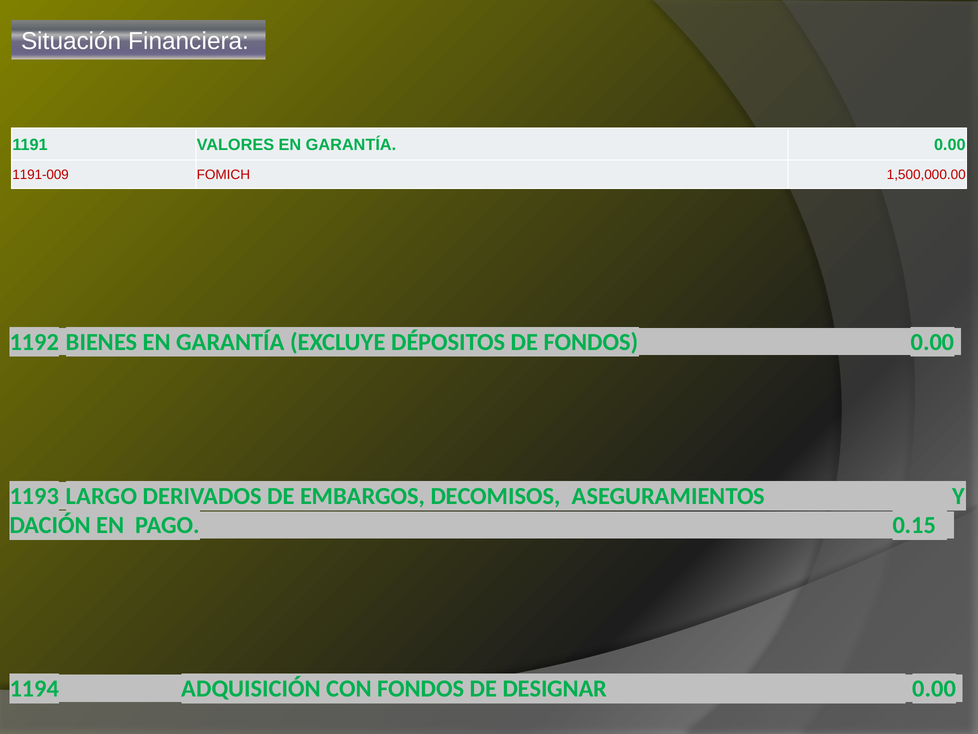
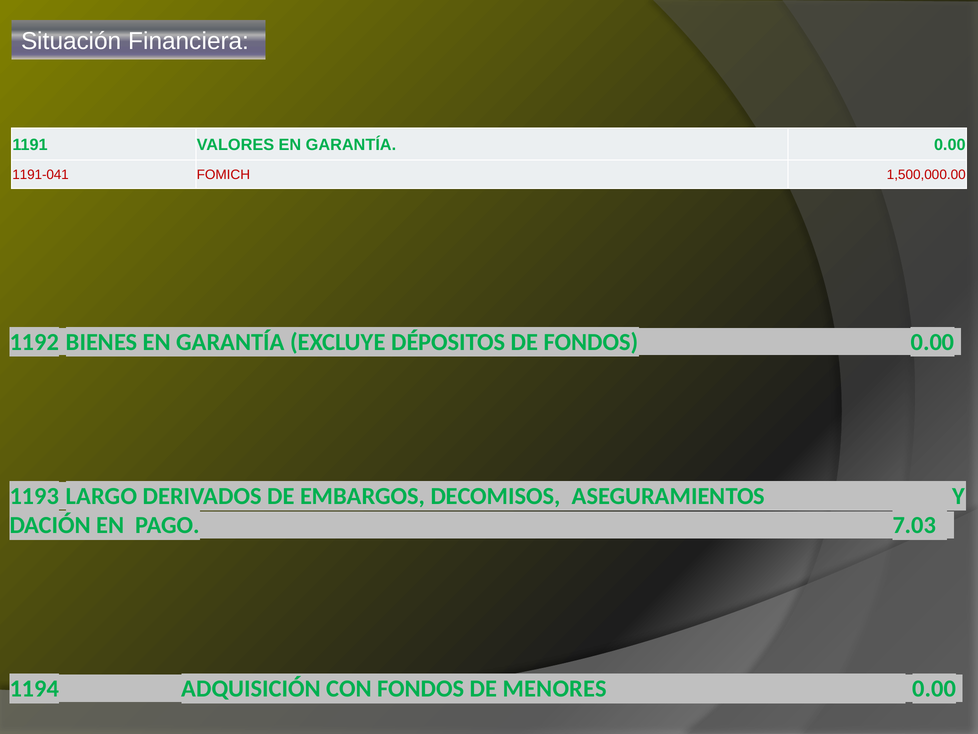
1191-009: 1191-009 -> 1191-041
0.15: 0.15 -> 7.03
DESIGNAR: DESIGNAR -> MENORES
